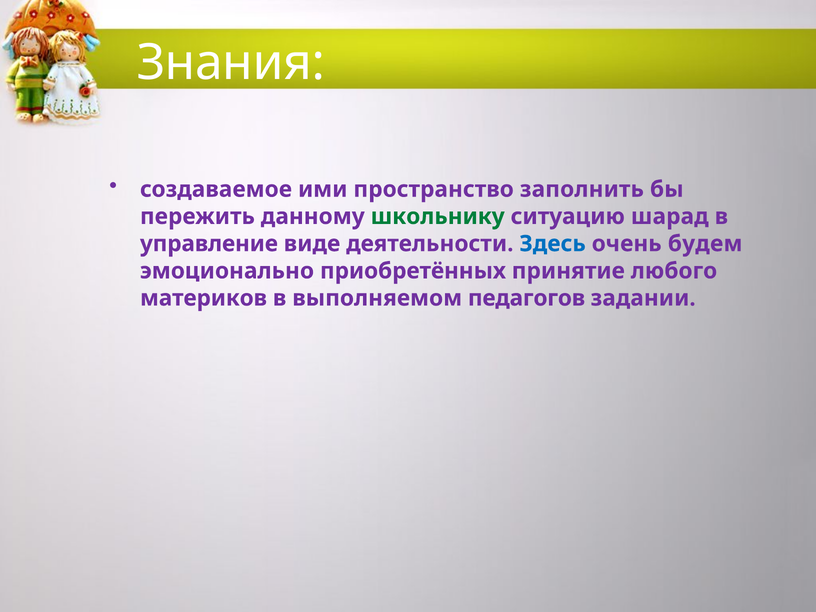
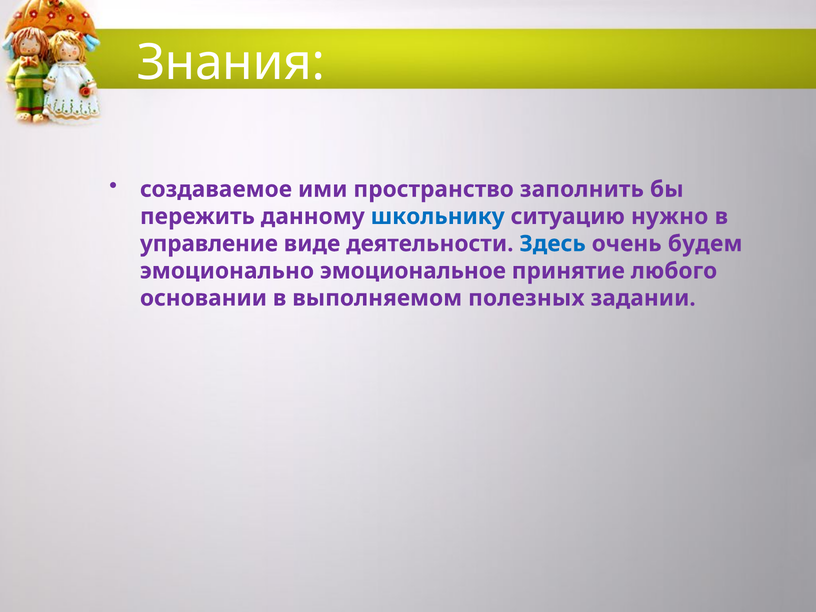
школьнику colour: green -> blue
шарад: шарад -> нужно
приобретённых: приобретённых -> эмоциональное
материков: материков -> основании
педагогов: педагогов -> полезных
